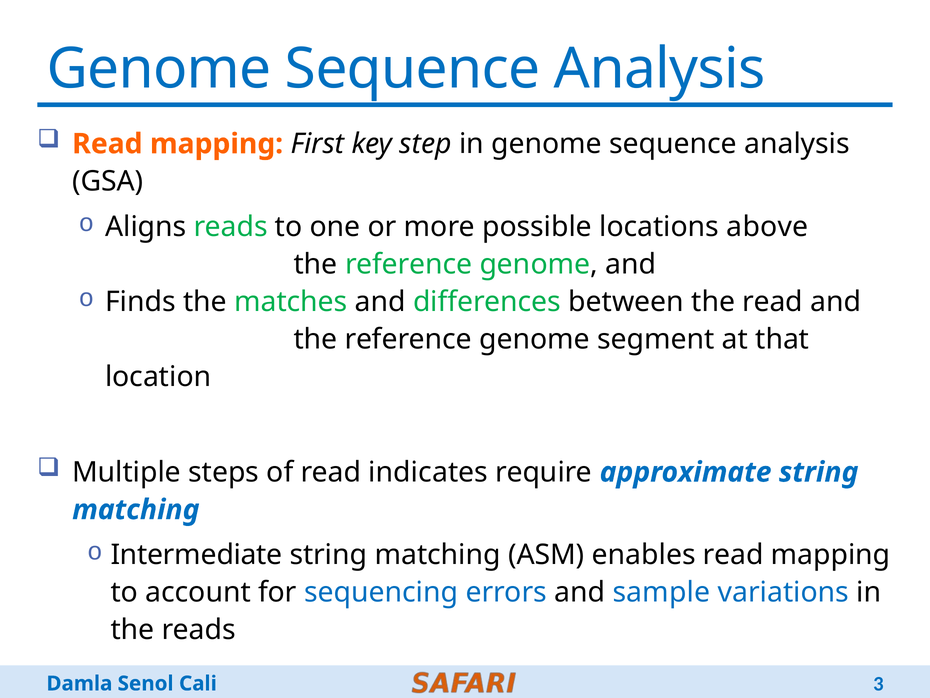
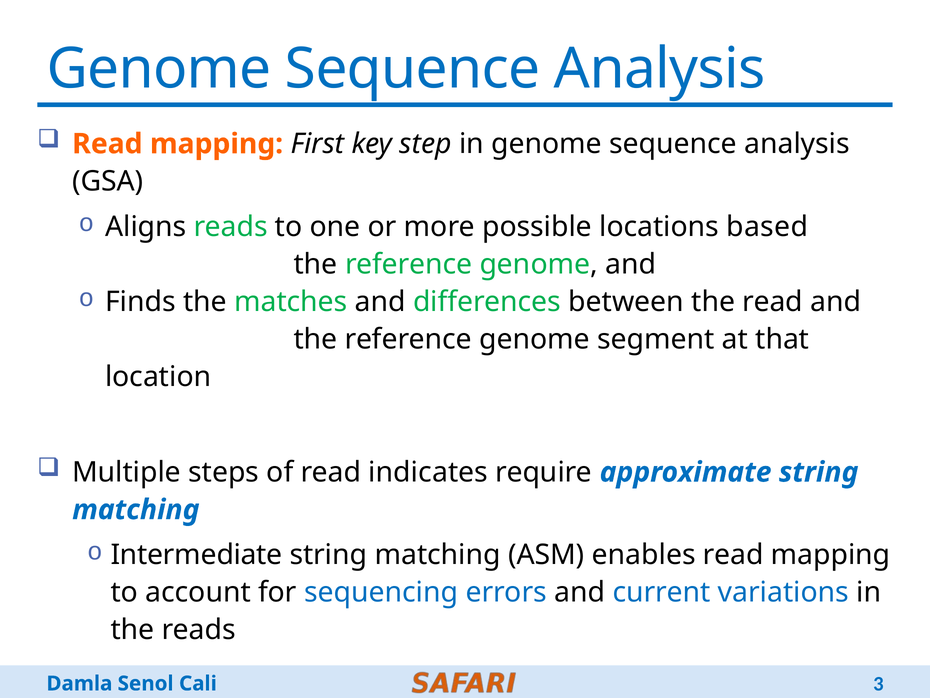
above: above -> based
sample: sample -> current
